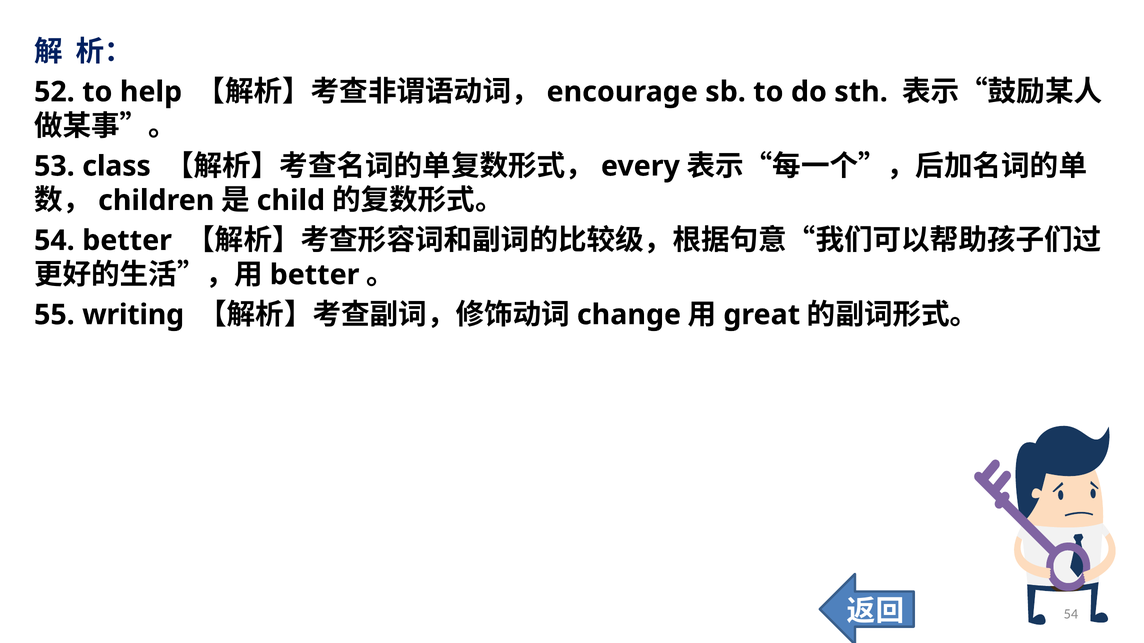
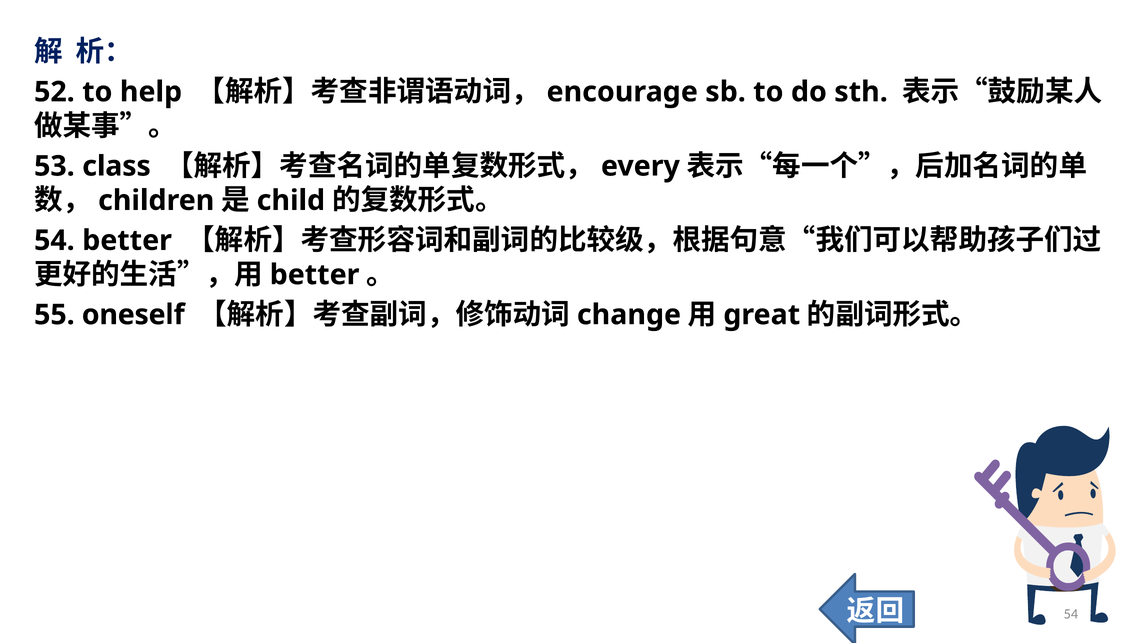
writing: writing -> oneself
